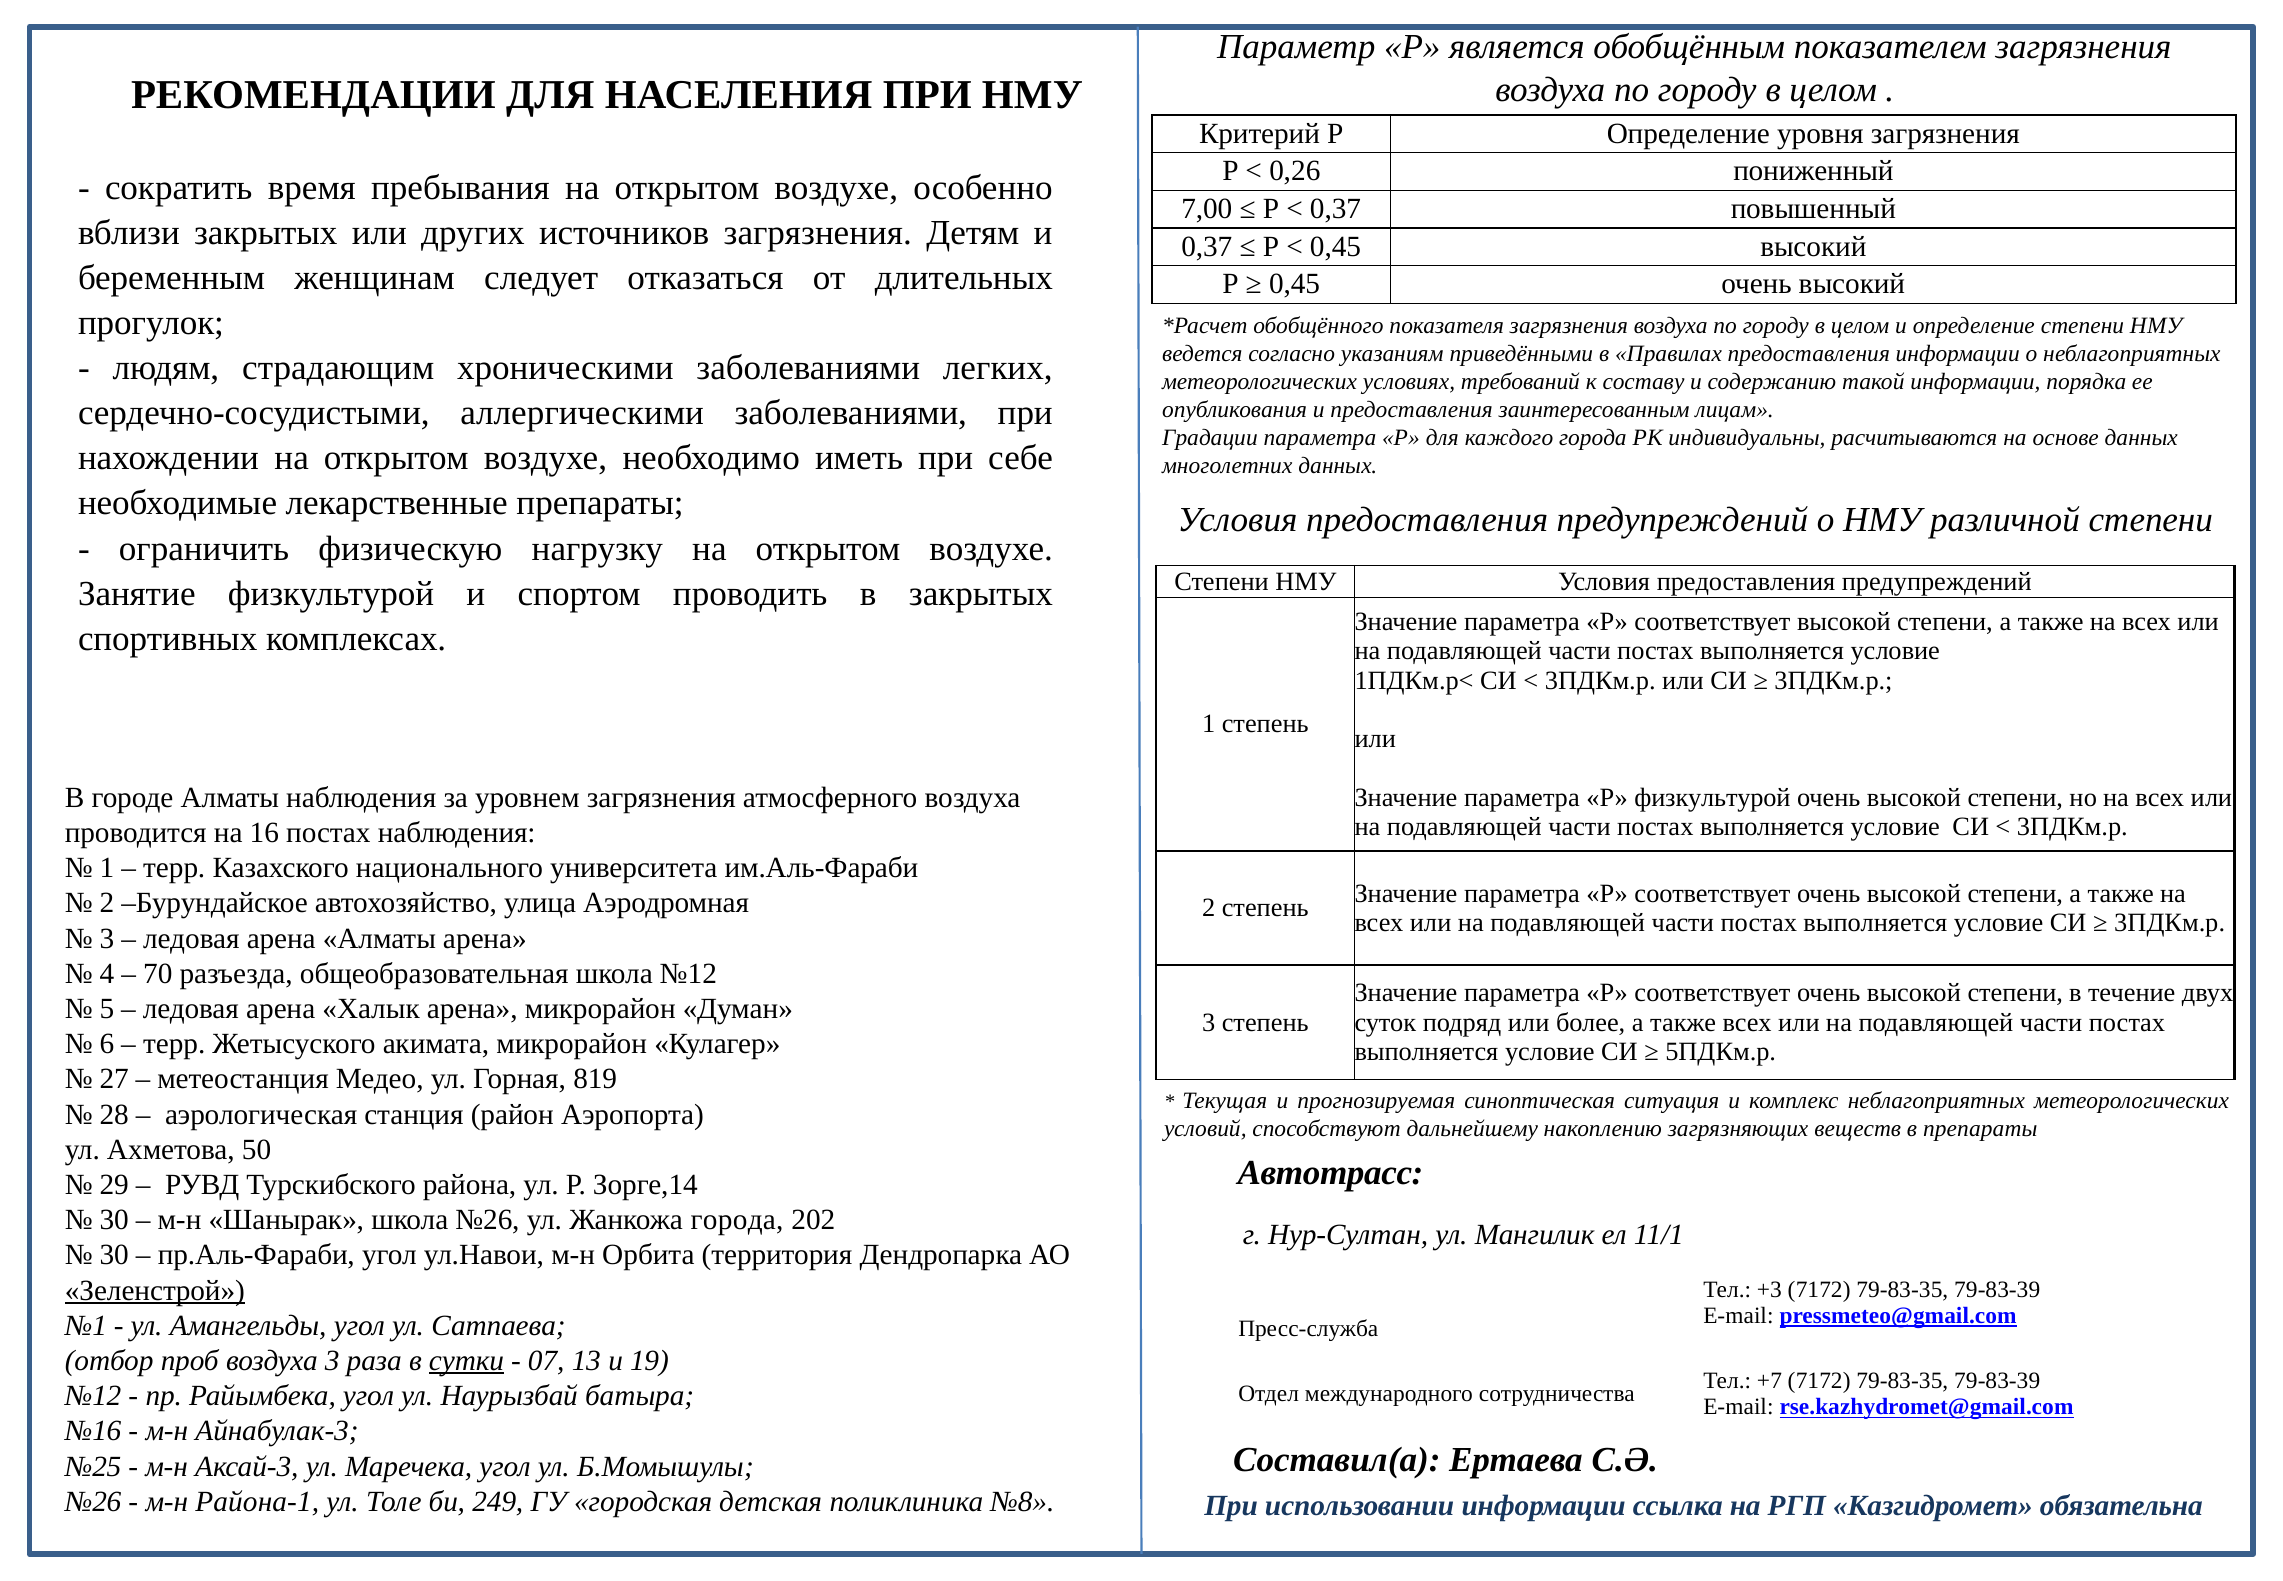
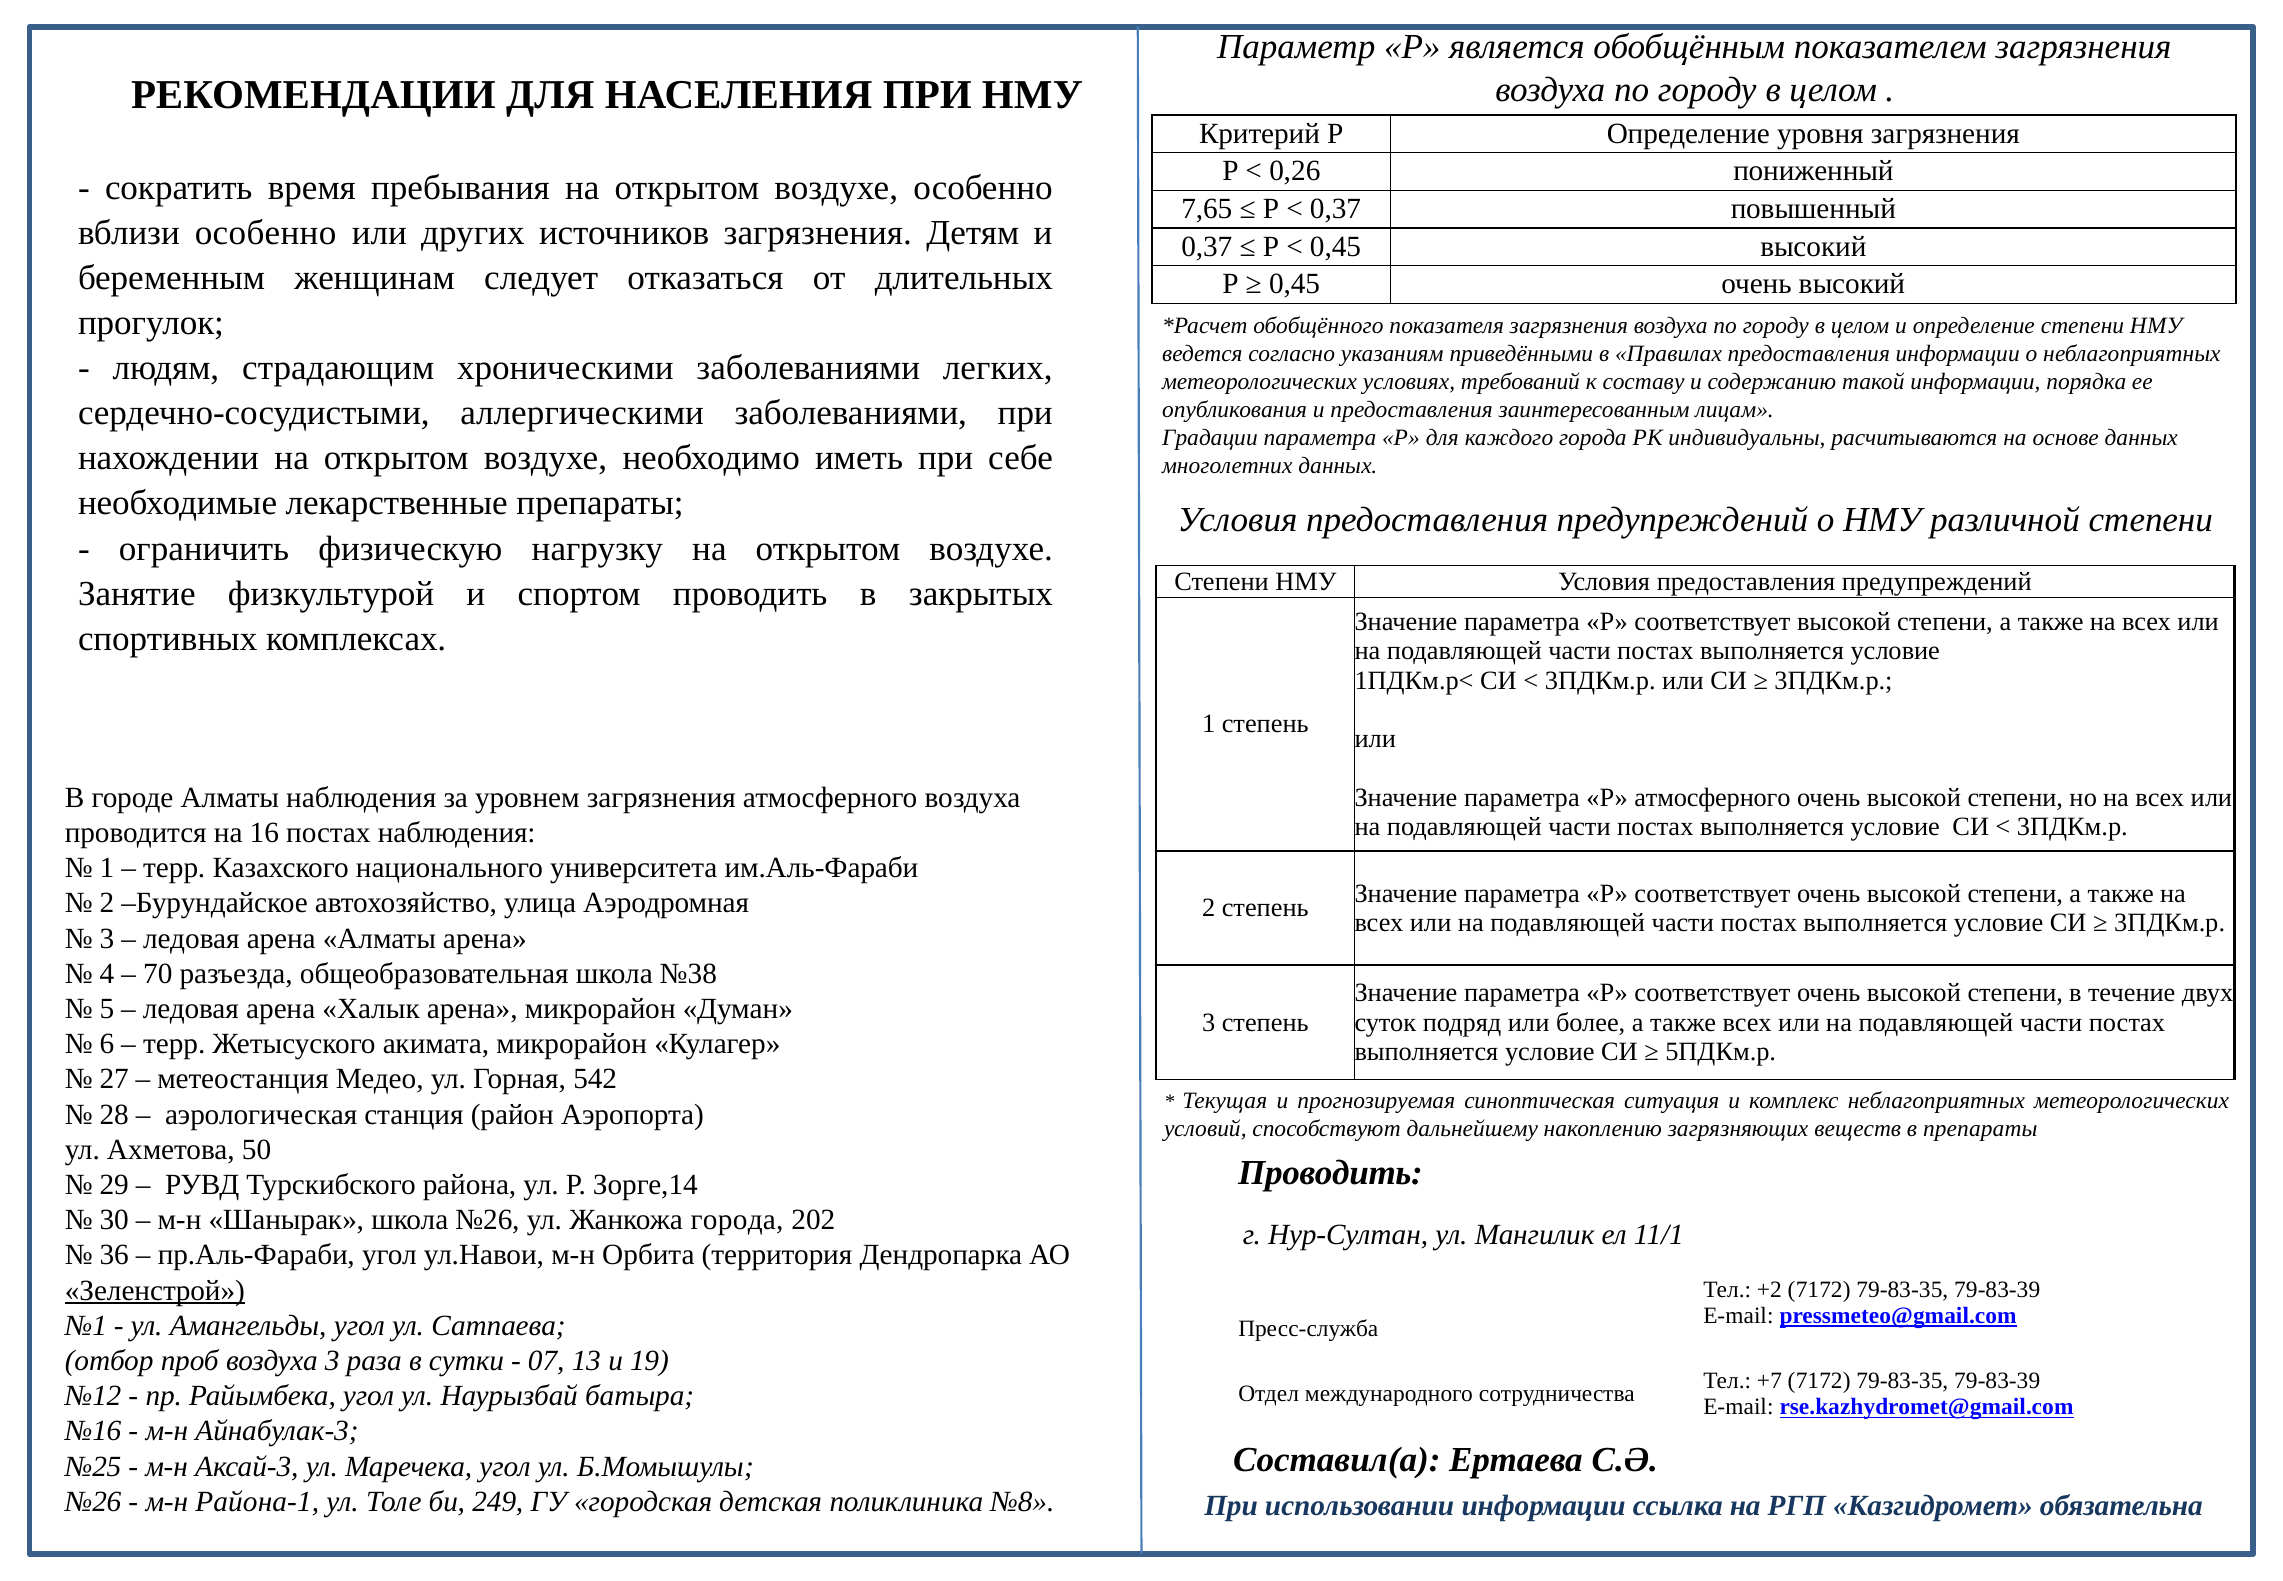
7,00: 7,00 -> 7,65
вблизи закрытых: закрытых -> особенно
Р физкультурой: физкультурой -> атмосферного
школа №12: №12 -> №38
819: 819 -> 542
Автотрасс at (1331, 1173): Автотрасс -> Проводить
30 at (114, 1255): 30 -> 36
+3: +3 -> +2
сутки underline: present -> none
